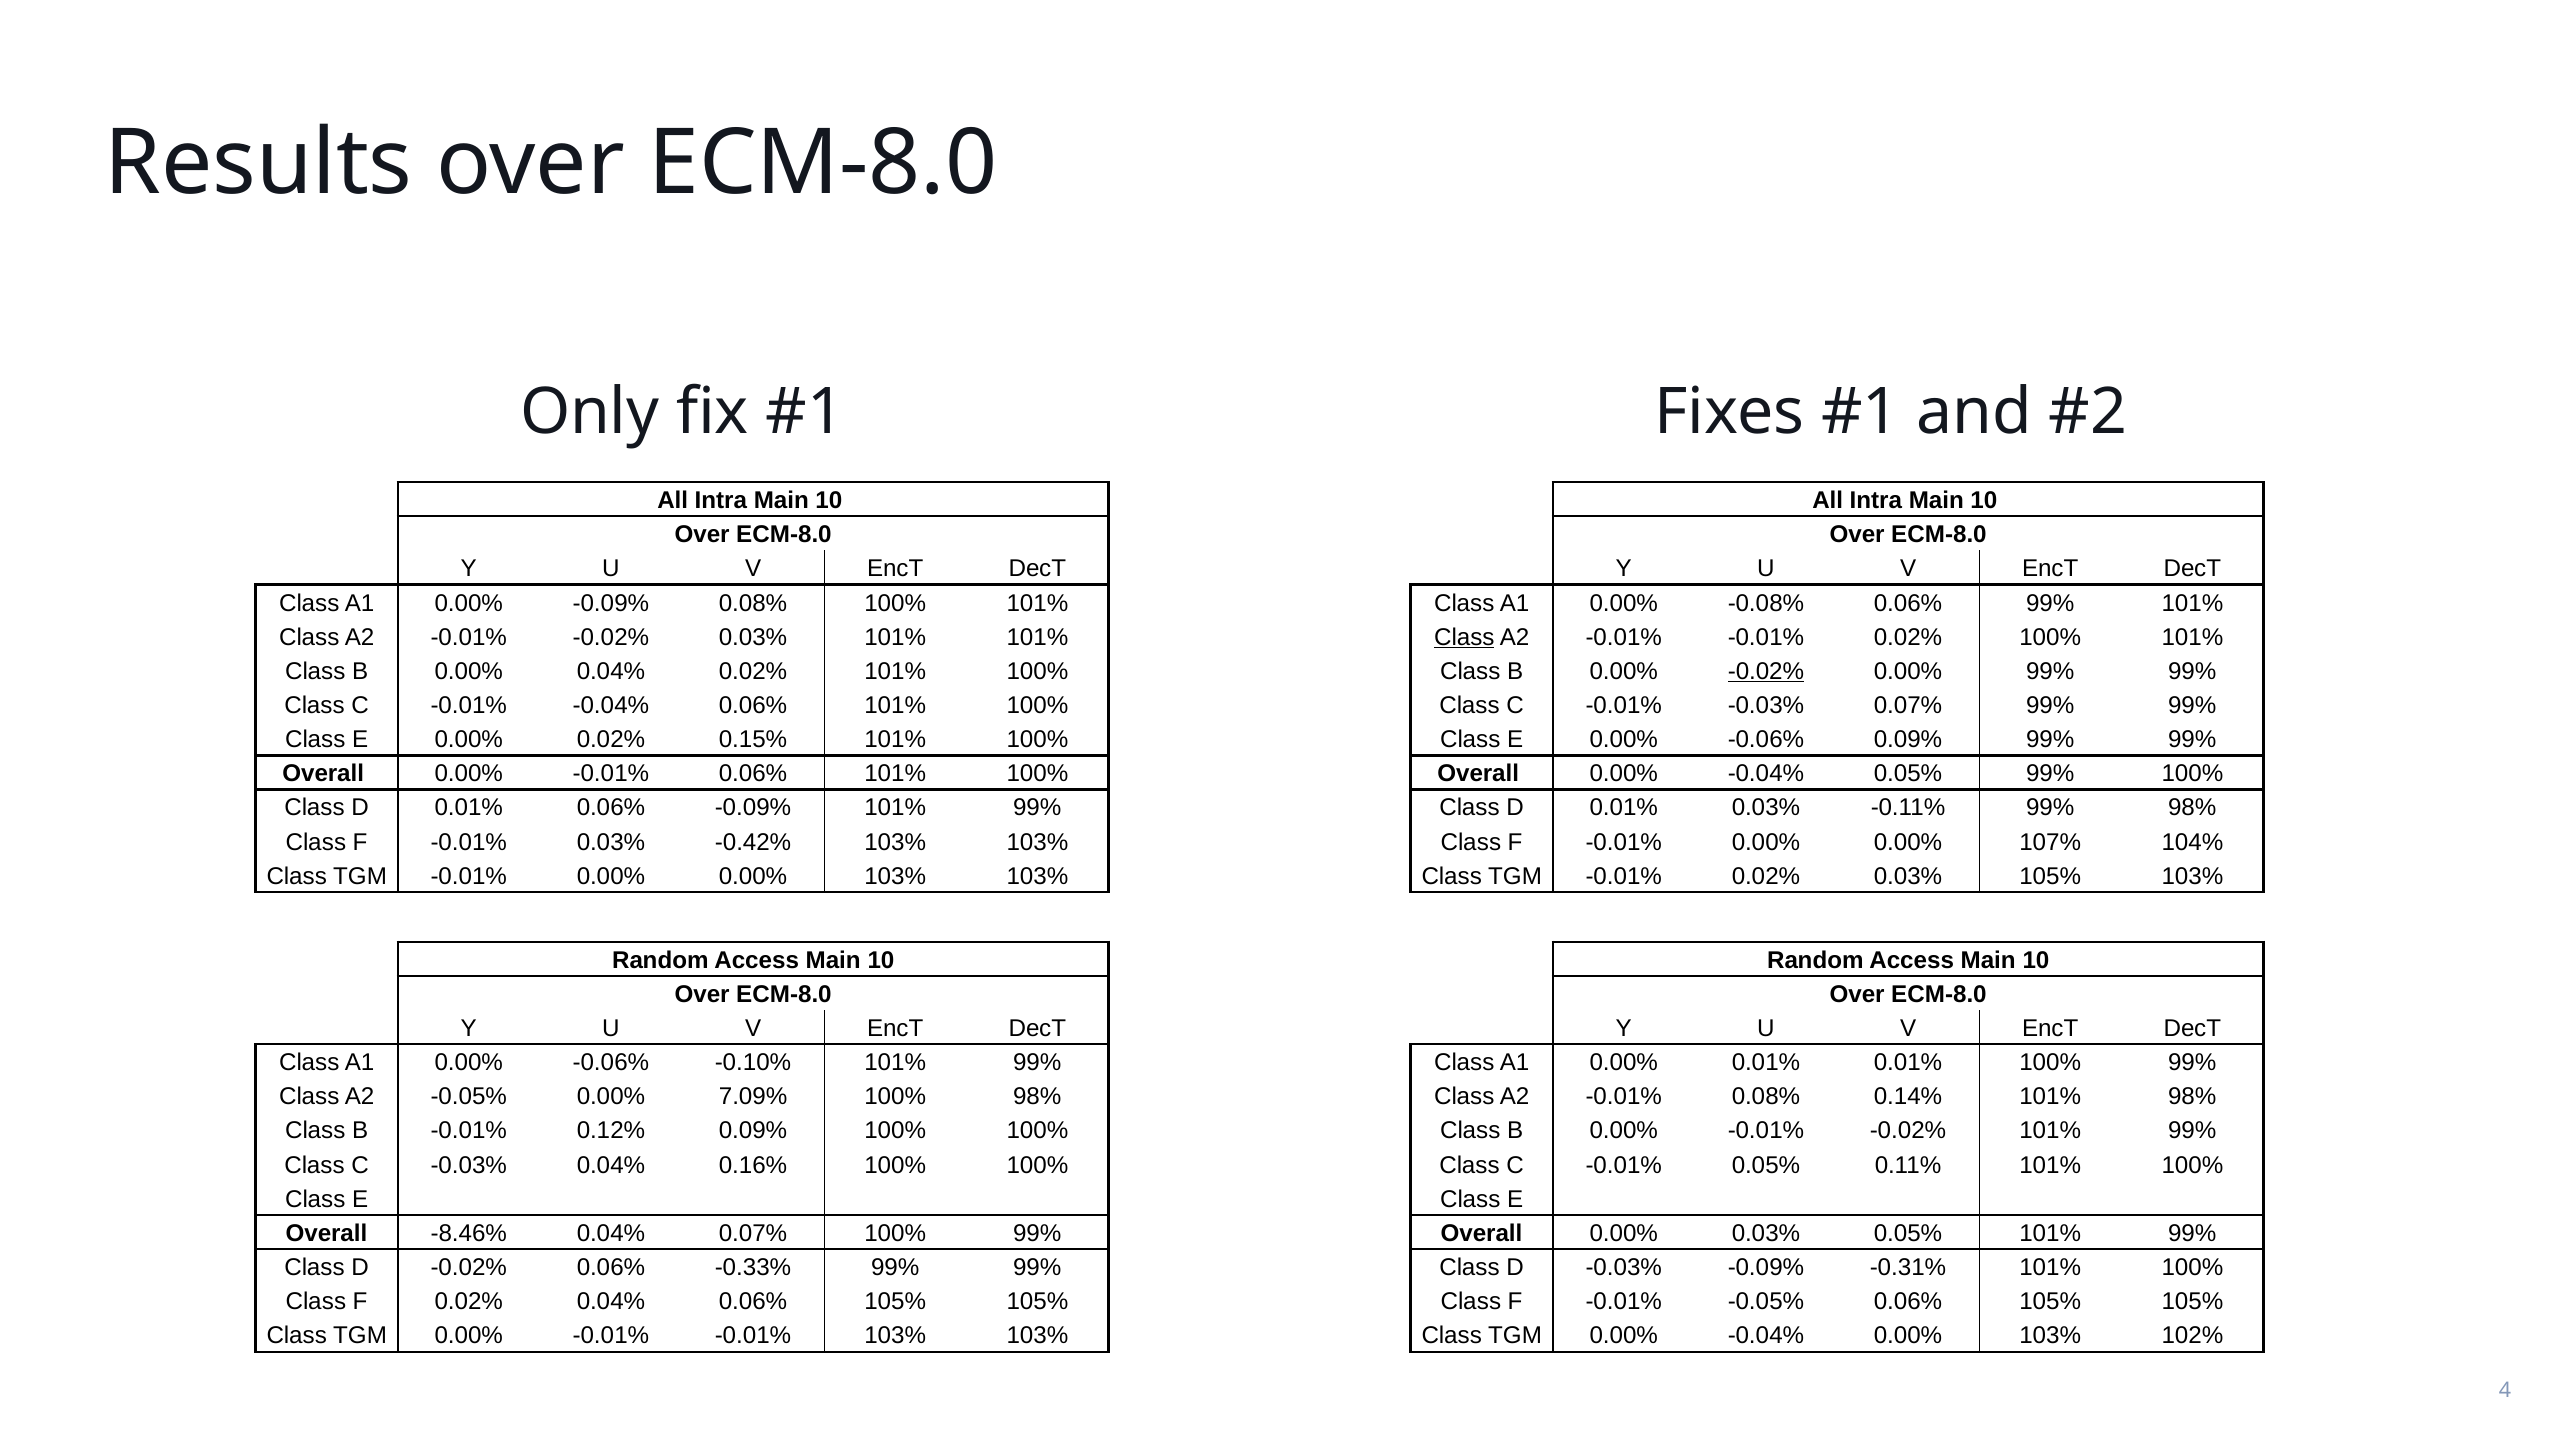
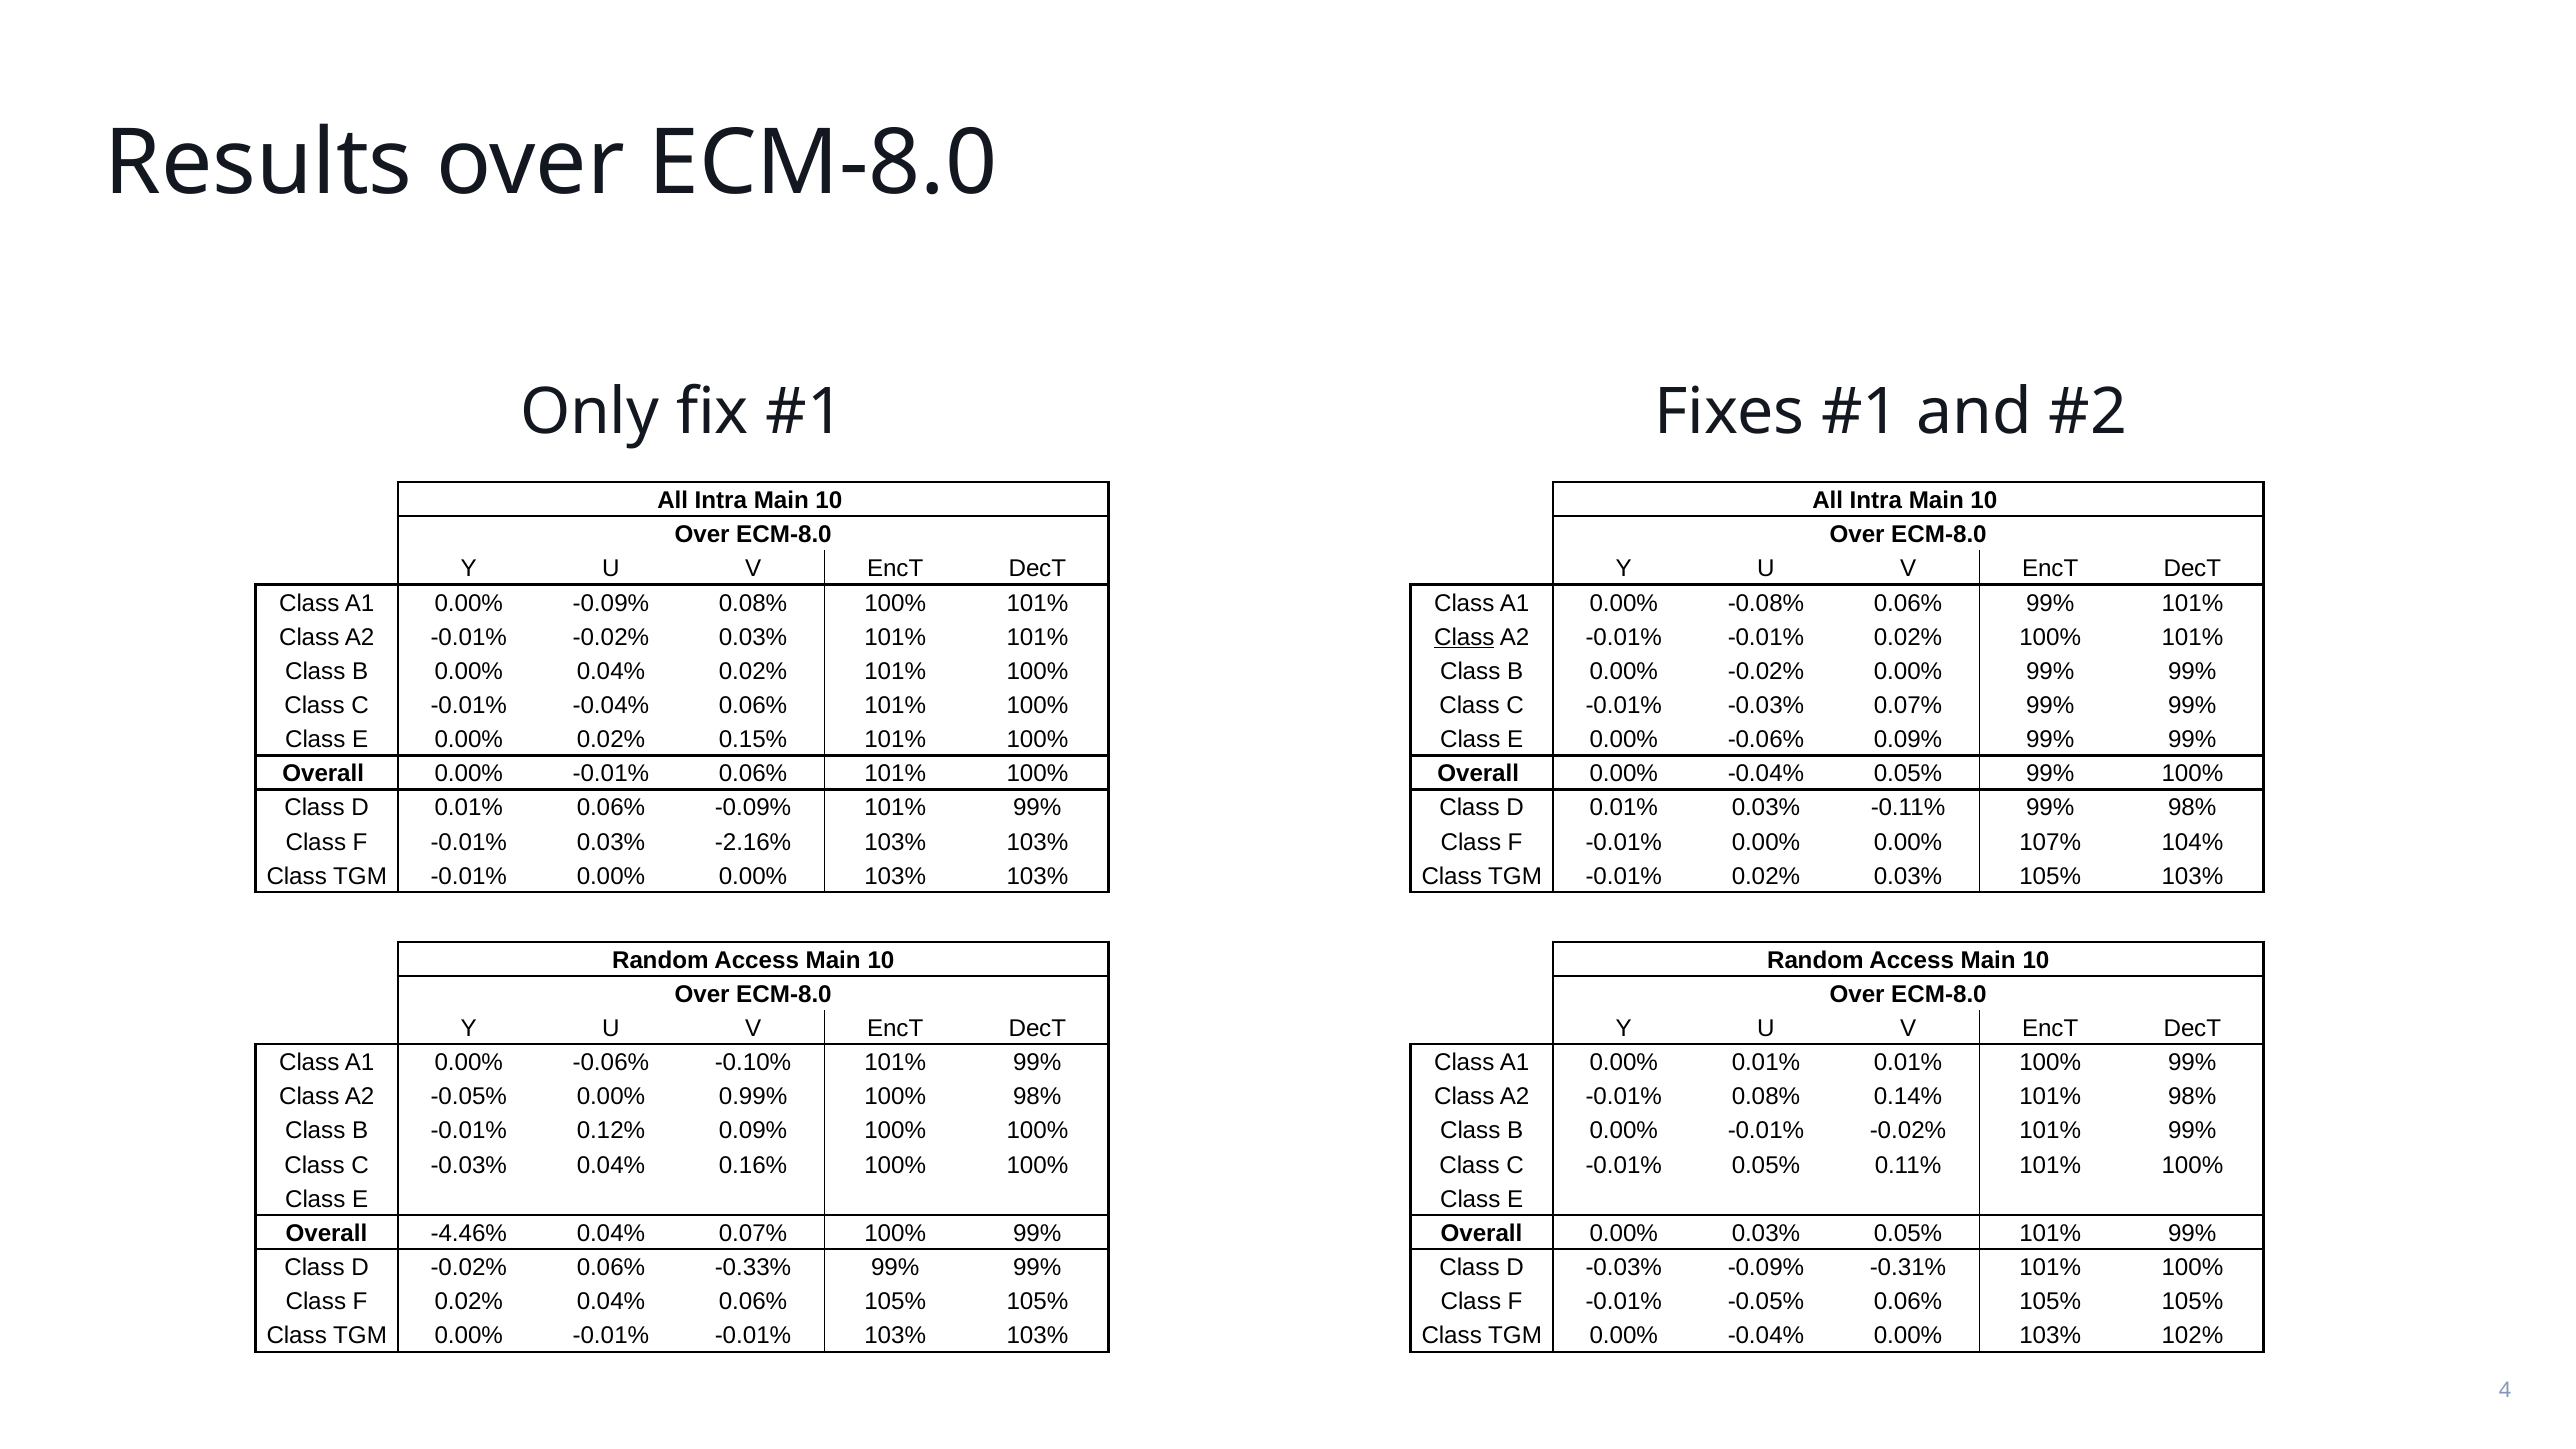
-0.02% at (1766, 671) underline: present -> none
-0.42%: -0.42% -> -2.16%
7.09%: 7.09% -> 0.99%
-8.46%: -8.46% -> -4.46%
